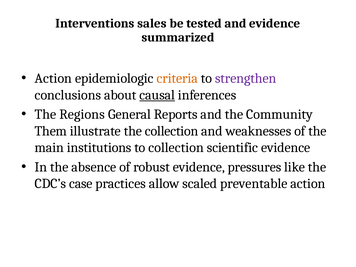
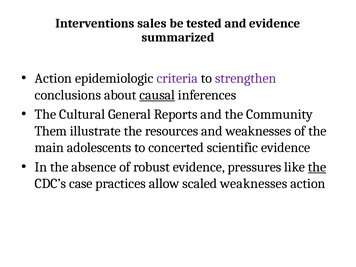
criteria colour: orange -> purple
Regions: Regions -> Cultural
the collection: collection -> resources
institutions: institutions -> adolescents
to collection: collection -> concerted
the at (317, 167) underline: none -> present
scaled preventable: preventable -> weaknesses
